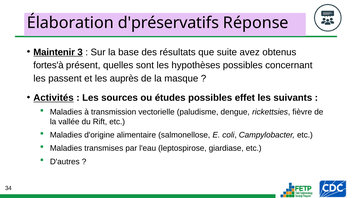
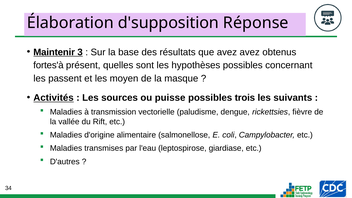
d'préservatifs: d'préservatifs -> d'supposition
que suite: suite -> avez
auprès: auprès -> moyen
études: études -> puisse
effet: effet -> trois
